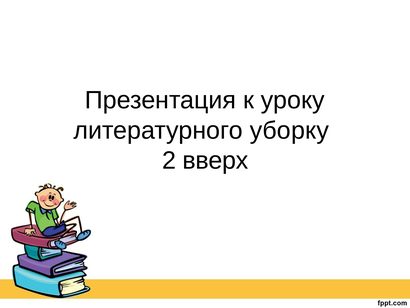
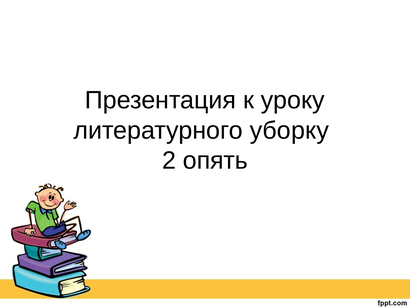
вверх: вверх -> опять
